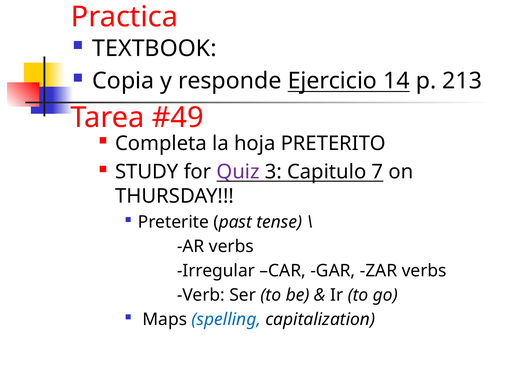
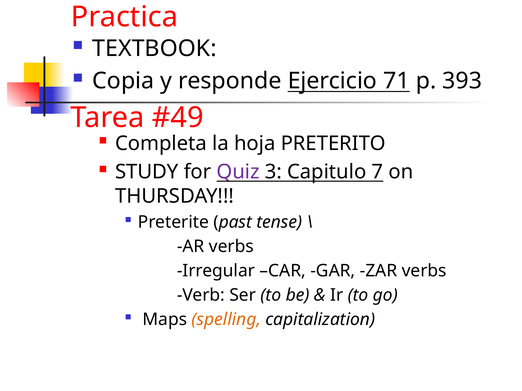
14: 14 -> 71
213: 213 -> 393
spelling colour: blue -> orange
